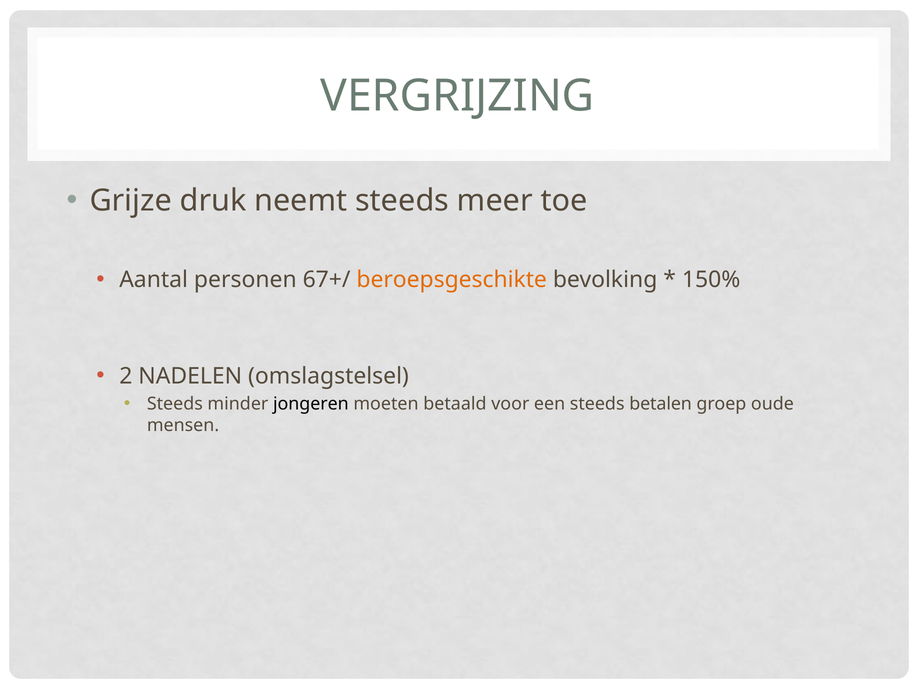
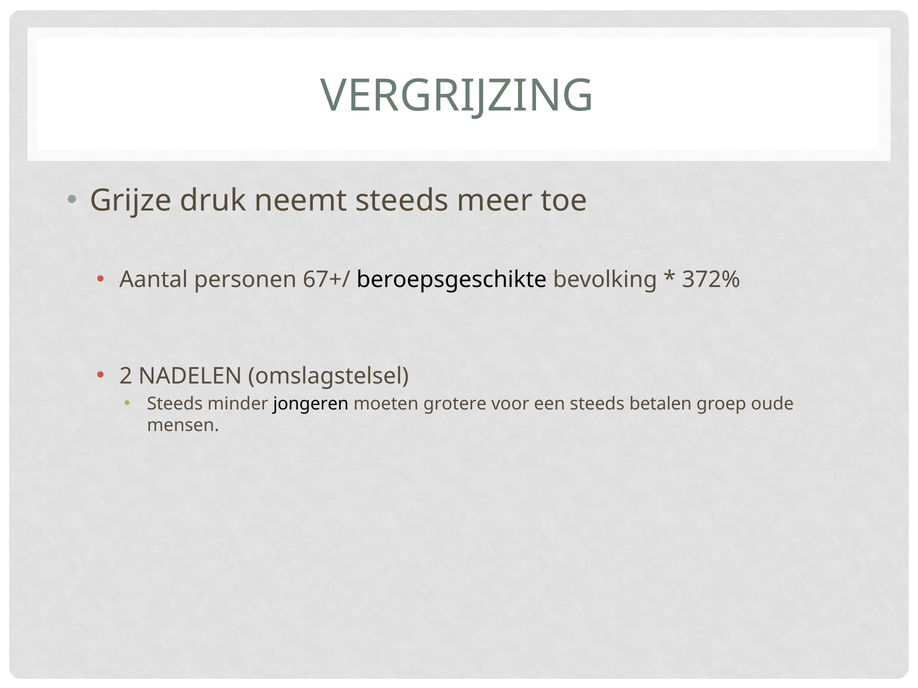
beroepsgeschikte colour: orange -> black
150%: 150% -> 372%
betaald: betaald -> grotere
